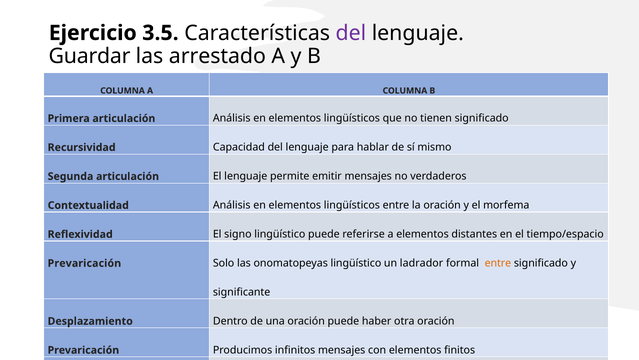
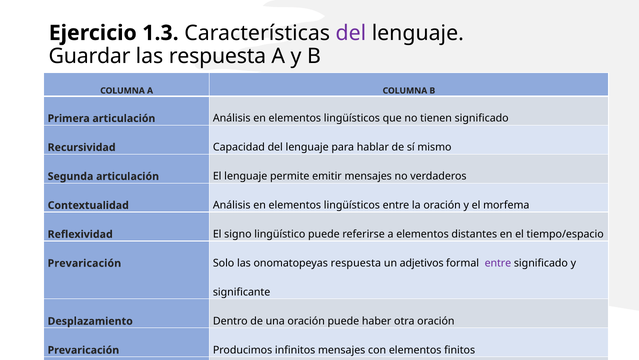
3.5: 3.5 -> 1.3
las arrestado: arrestado -> respuesta
onomatopeyas lingüístico: lingüístico -> respuesta
ladrador: ladrador -> adjetivos
entre at (498, 263) colour: orange -> purple
